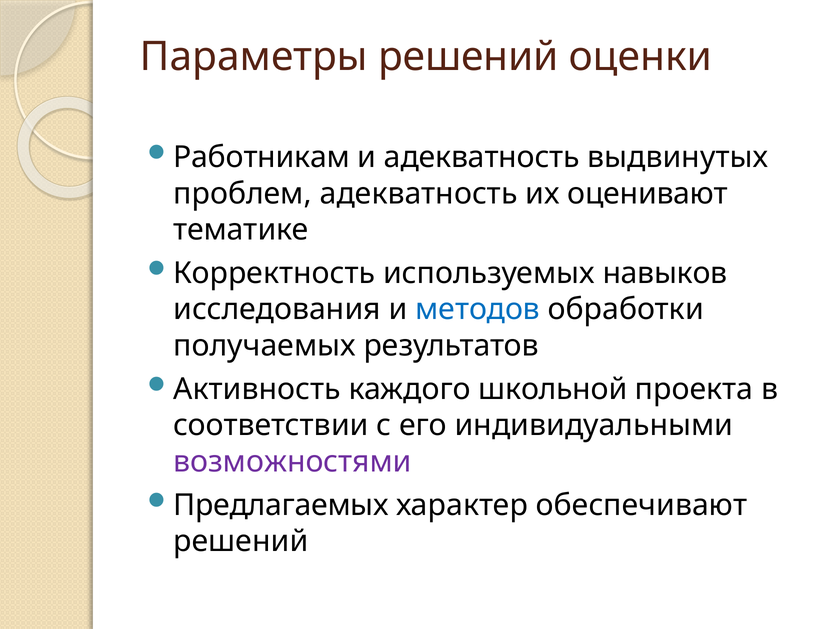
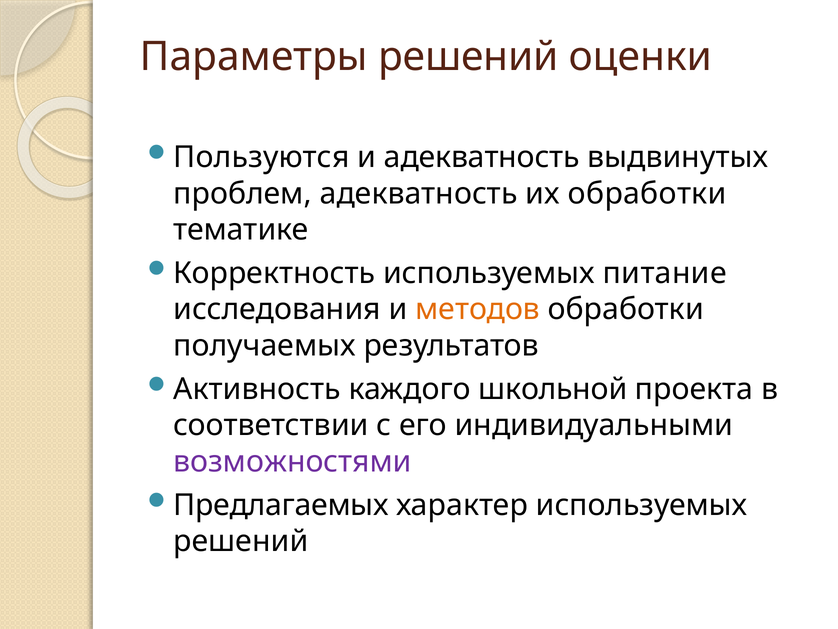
Работникам: Работникам -> Пользуются
их оценивают: оценивают -> обработки
навыков: навыков -> питание
методов colour: blue -> orange
характер обеспечивают: обеспечивают -> используемых
